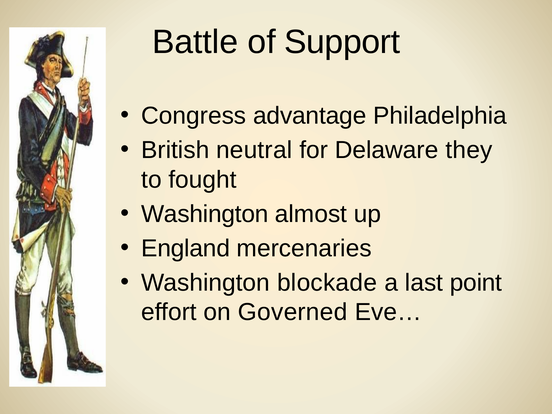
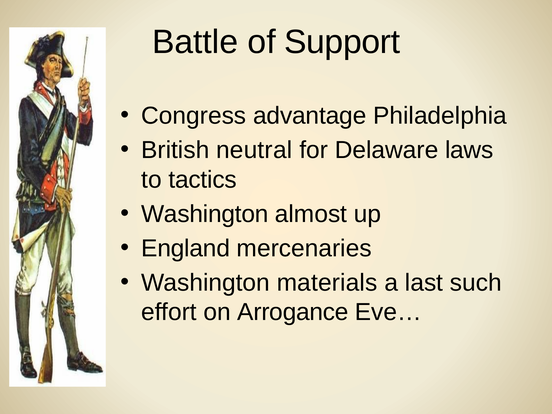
they: they -> laws
fought: fought -> tactics
blockade: blockade -> materials
point: point -> such
Governed: Governed -> Arrogance
